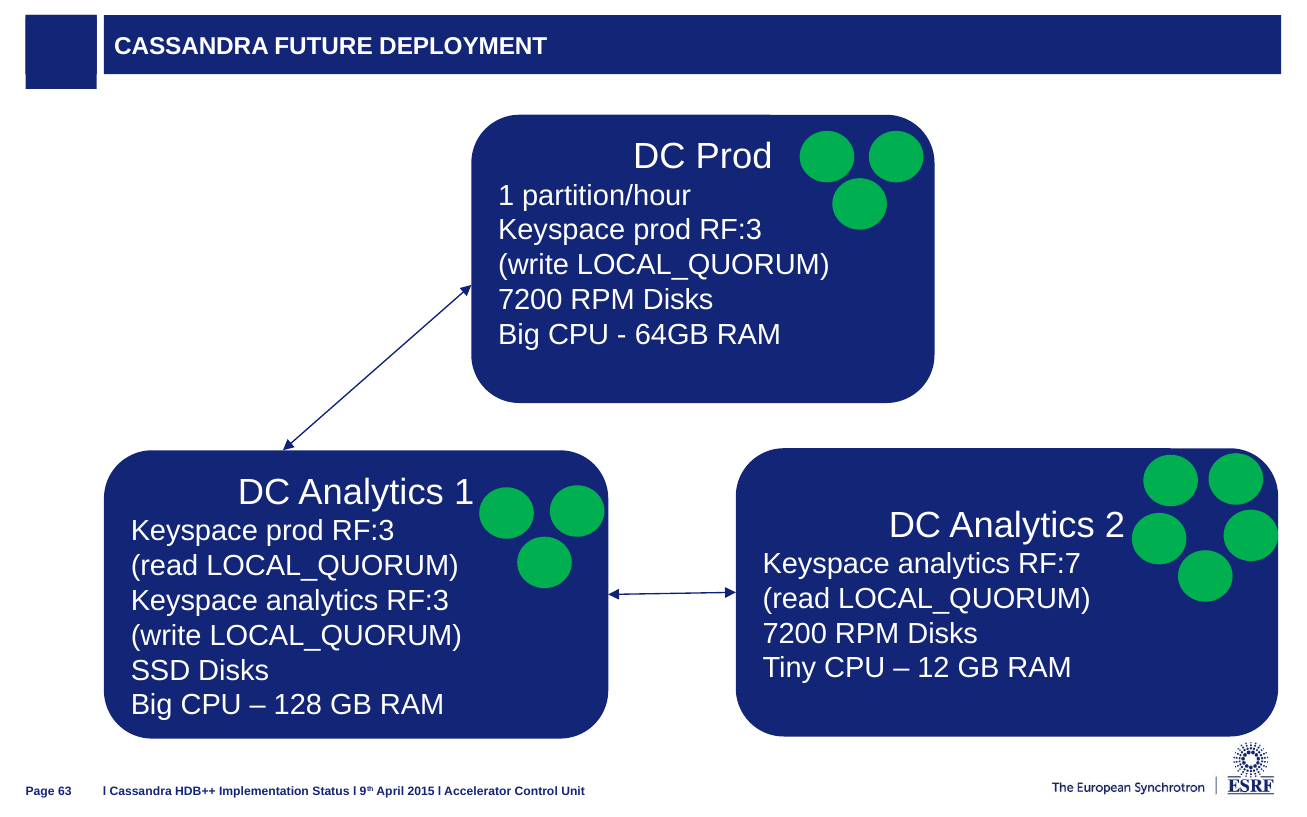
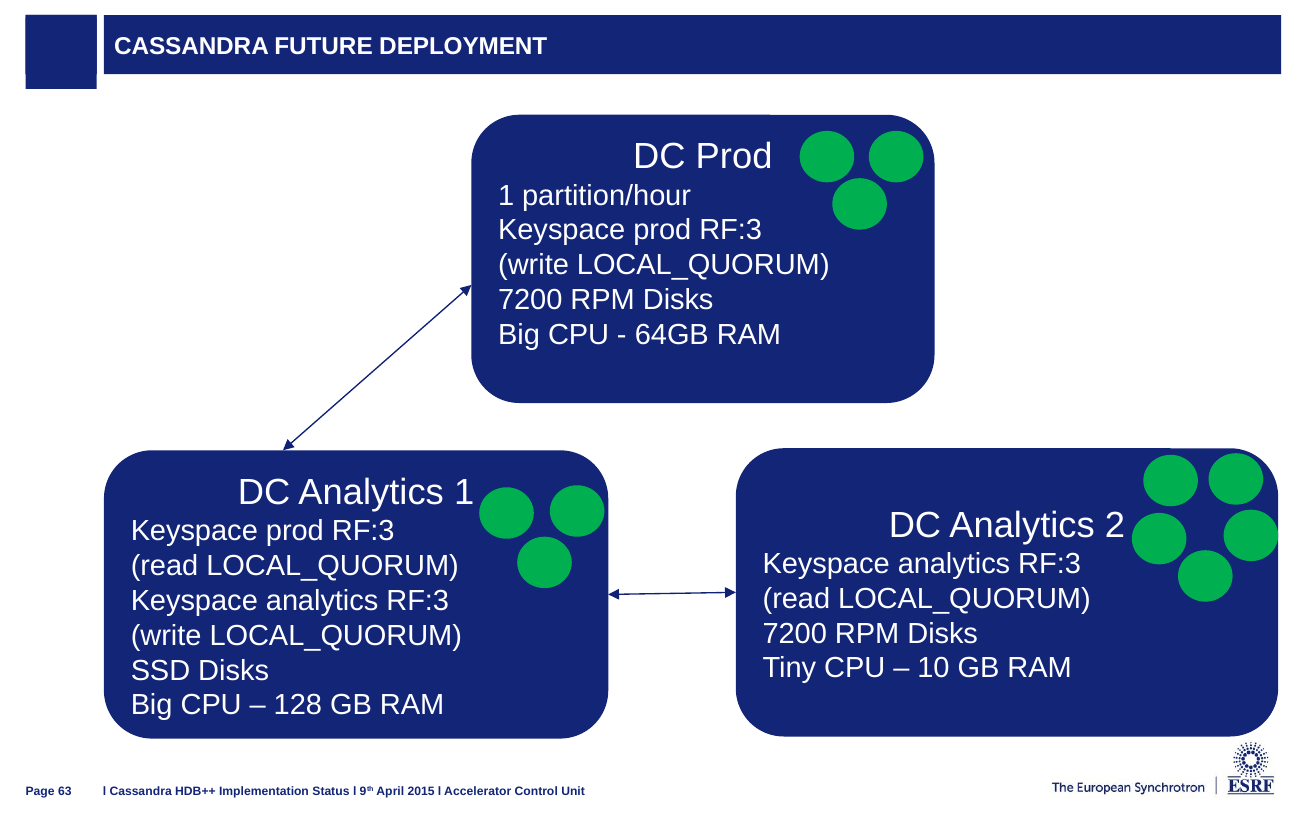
RF:7 at (1050, 564): RF:7 -> RF:3
12: 12 -> 10
